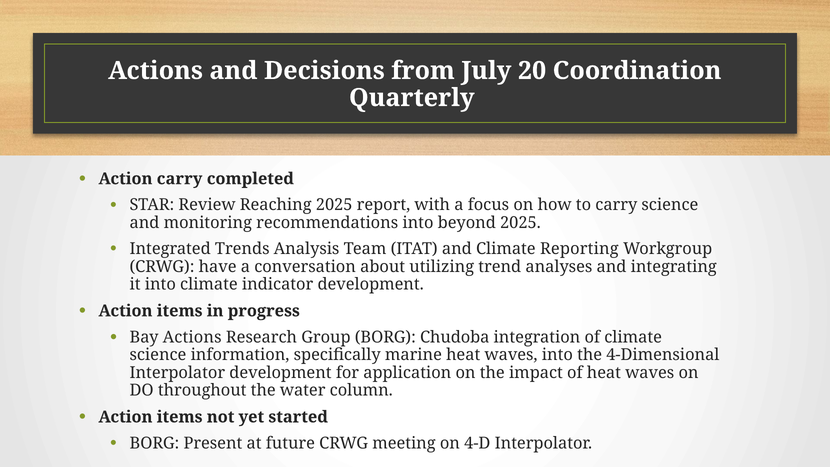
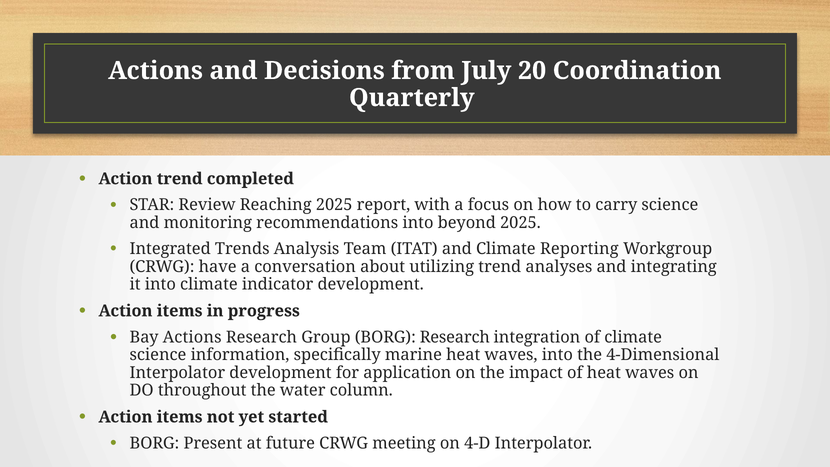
Action carry: carry -> trend
BORG Chudoba: Chudoba -> Research
